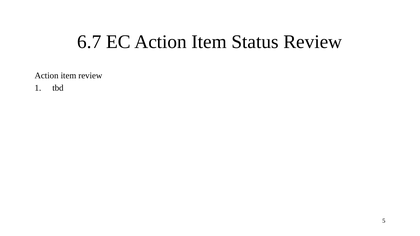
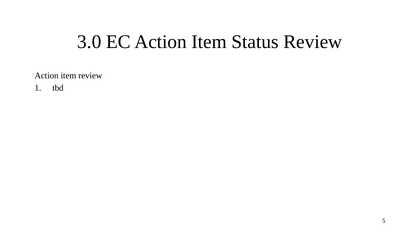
6.7: 6.7 -> 3.0
